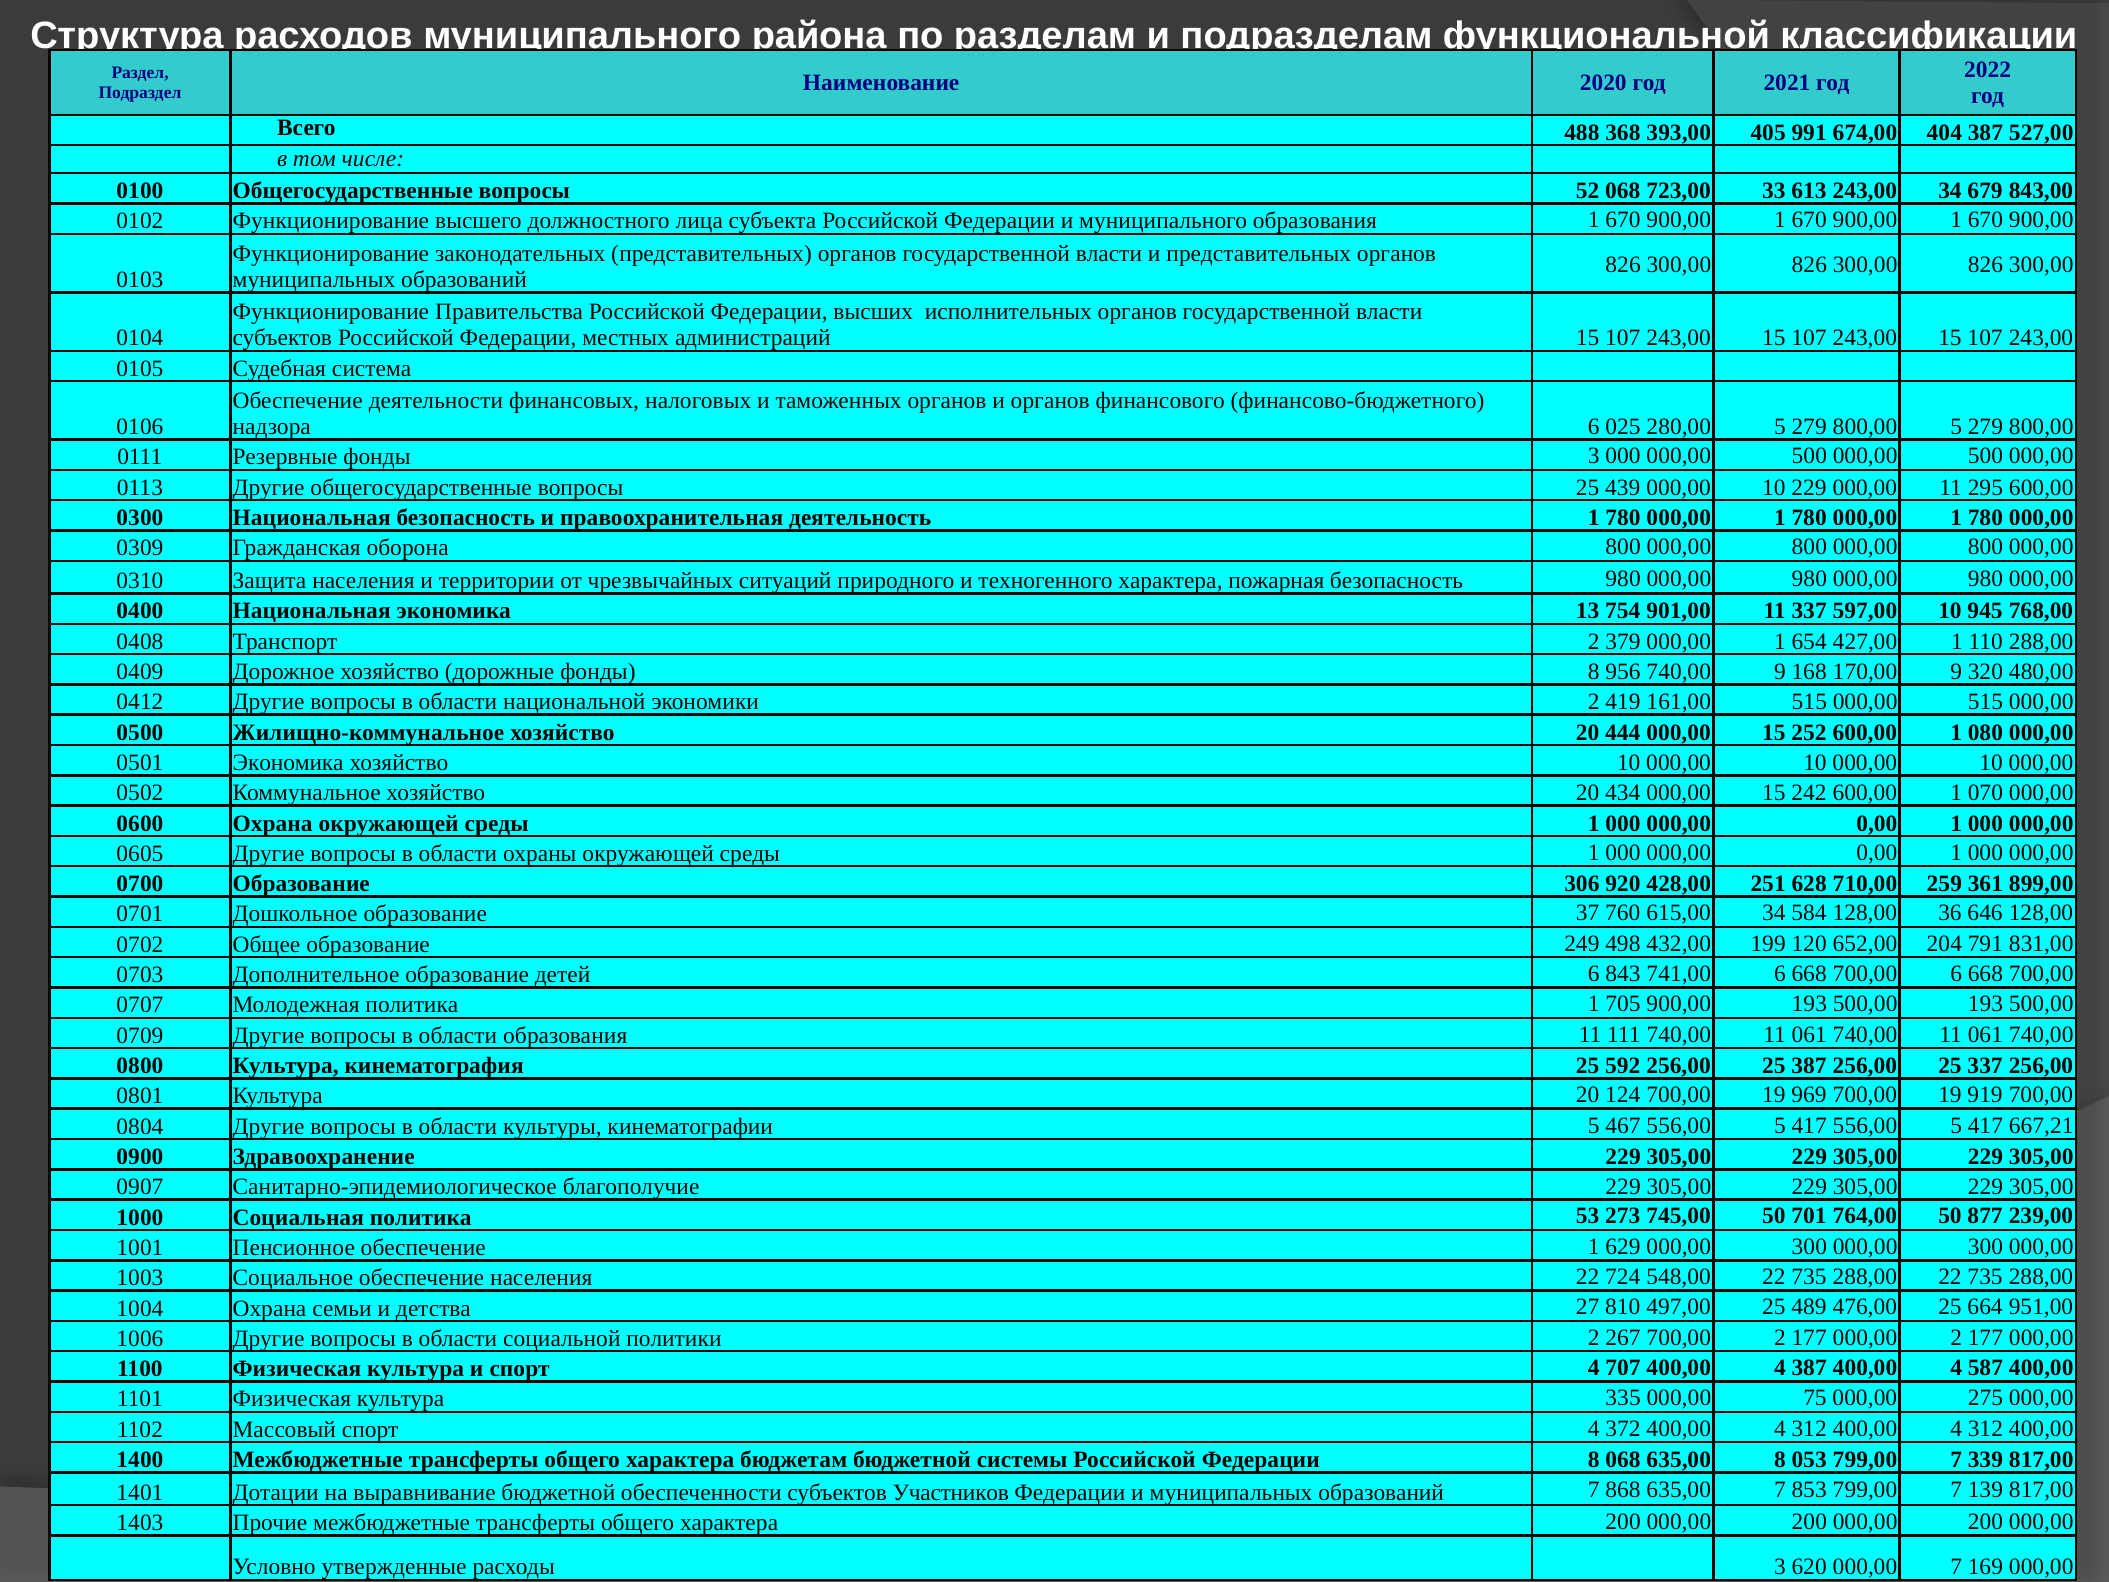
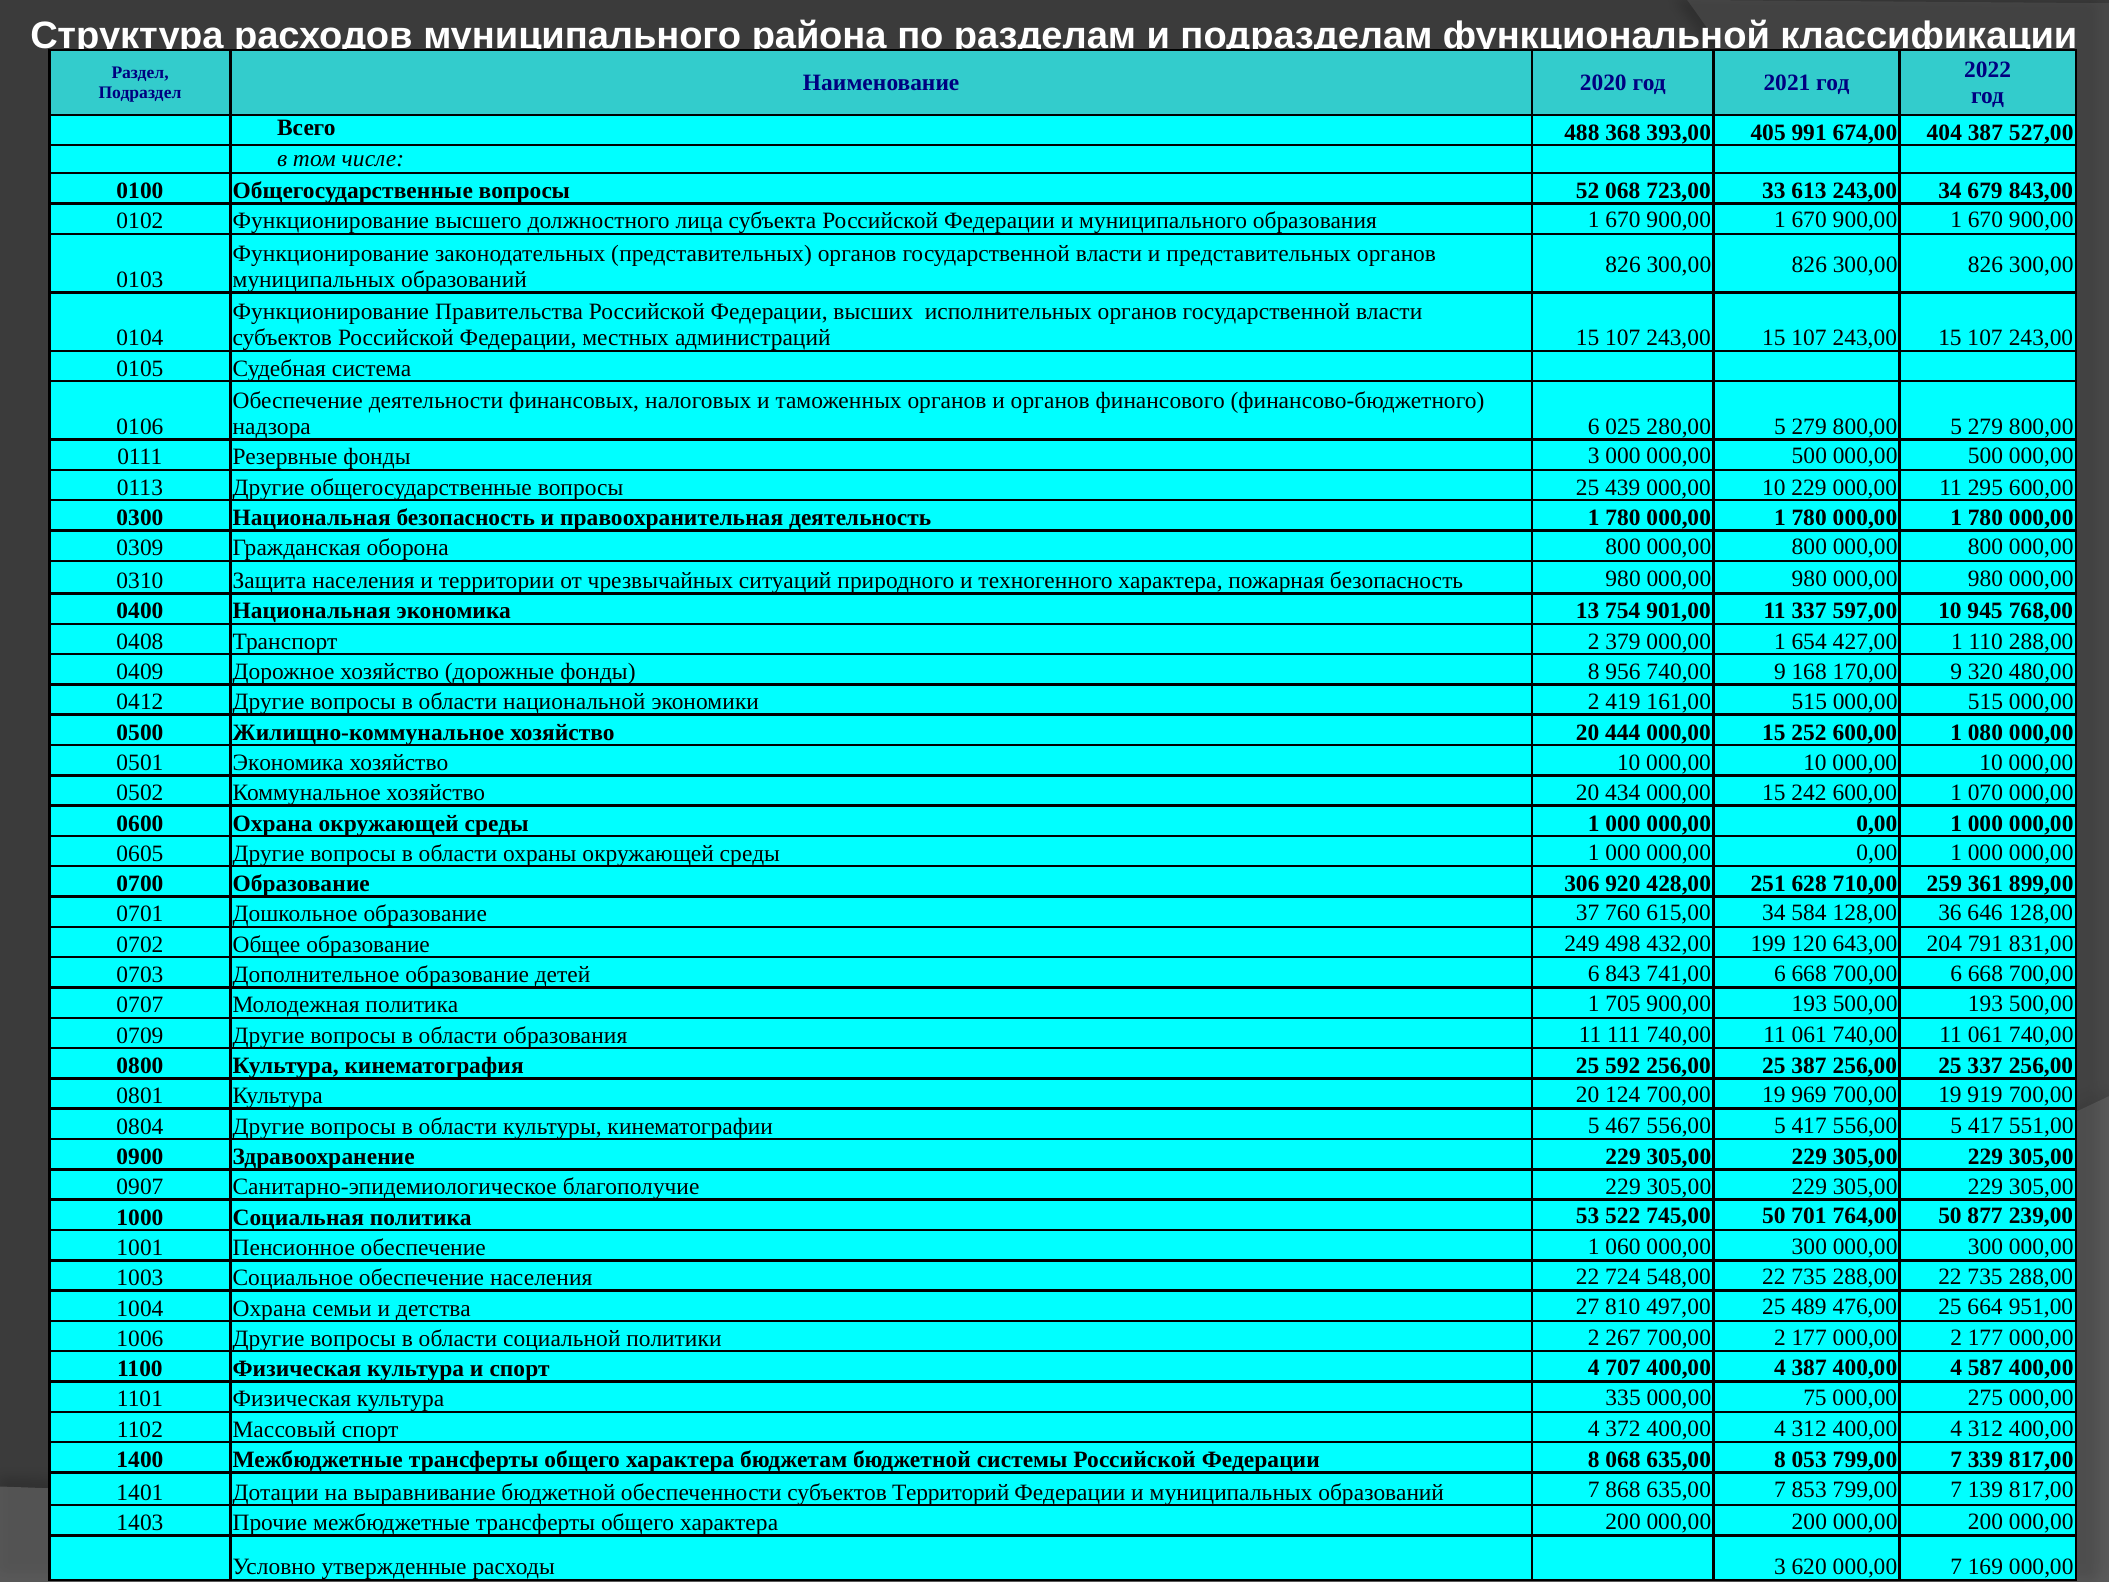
652,00: 652,00 -> 643,00
667,21: 667,21 -> 551,00
273: 273 -> 522
629: 629 -> 060
Участников: Участников -> Территорий
